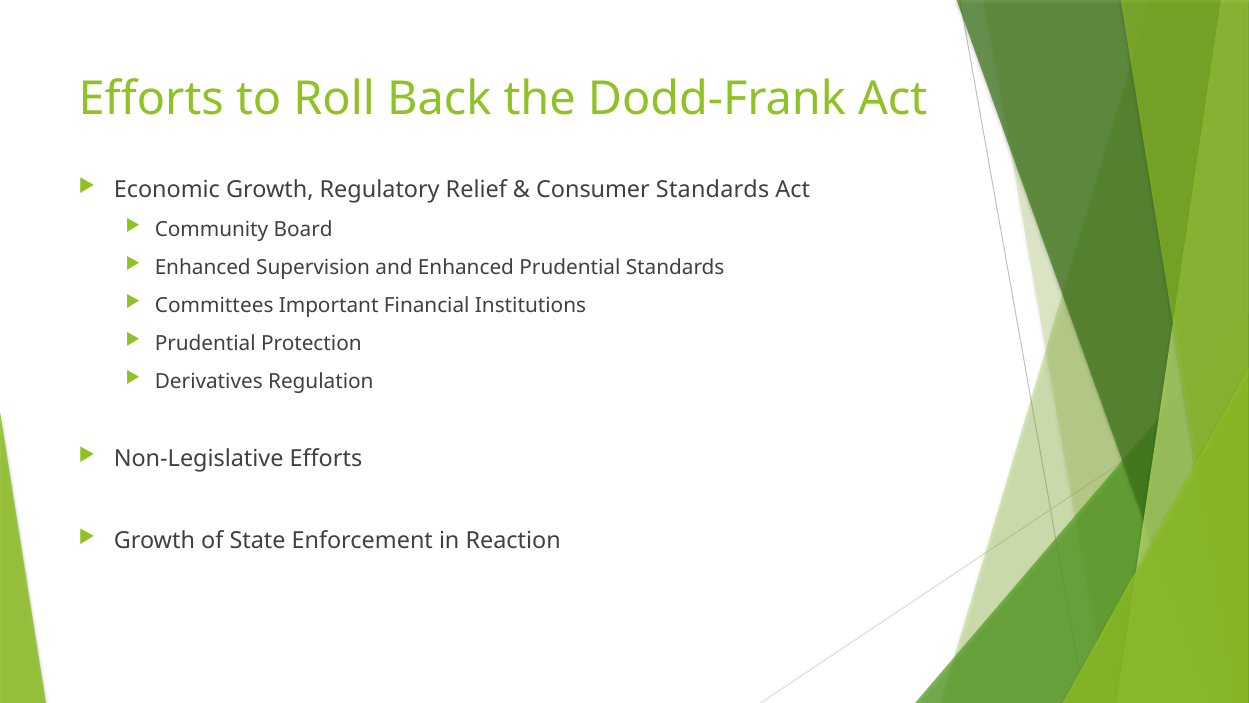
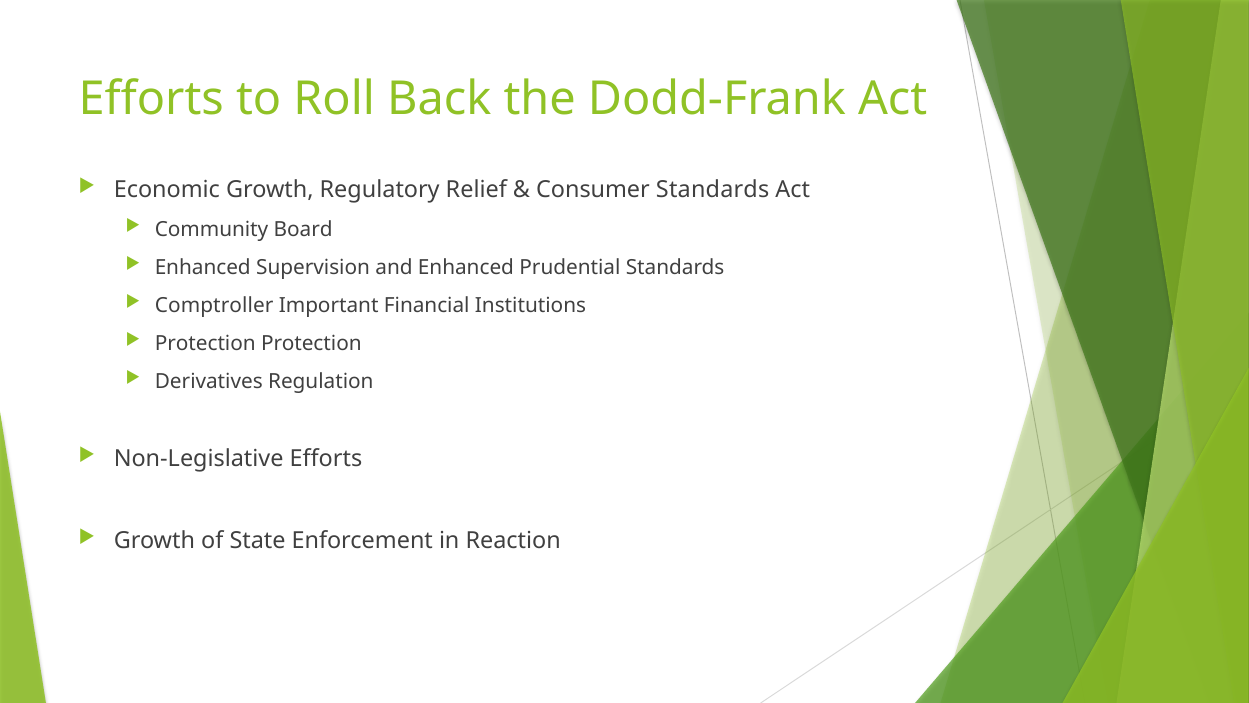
Committees: Committees -> Comptroller
Prudential at (205, 343): Prudential -> Protection
